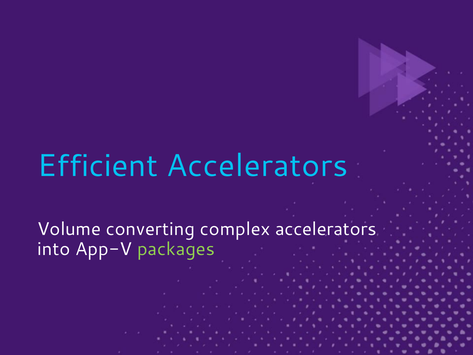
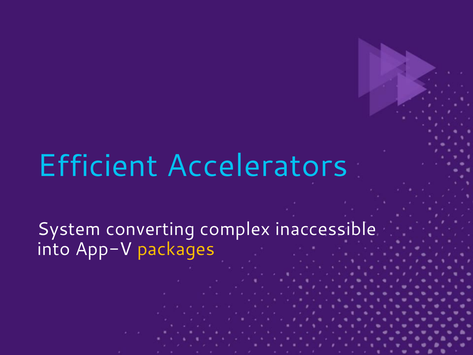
Volume: Volume -> System
complex accelerators: accelerators -> inaccessible
packages colour: light green -> yellow
